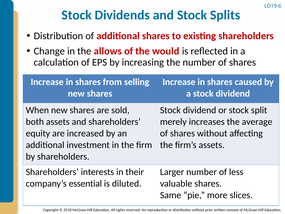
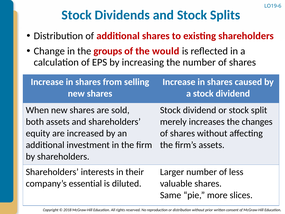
allows: allows -> groups
average: average -> changes
